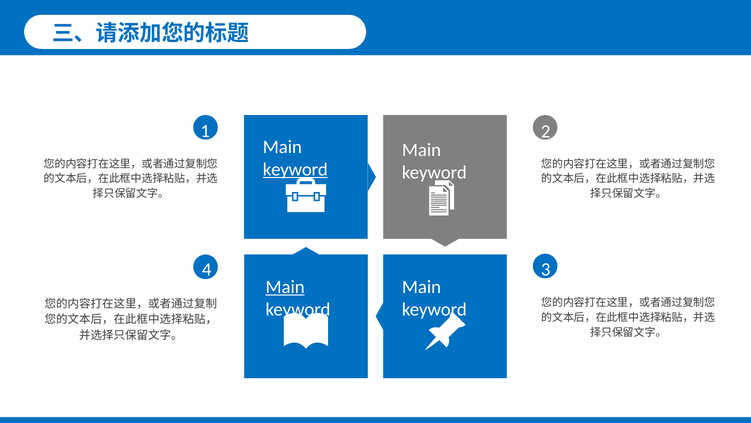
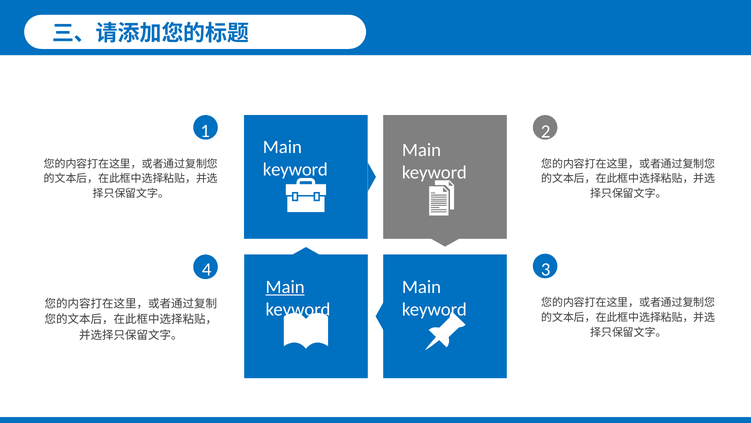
keyword at (295, 169) underline: present -> none
